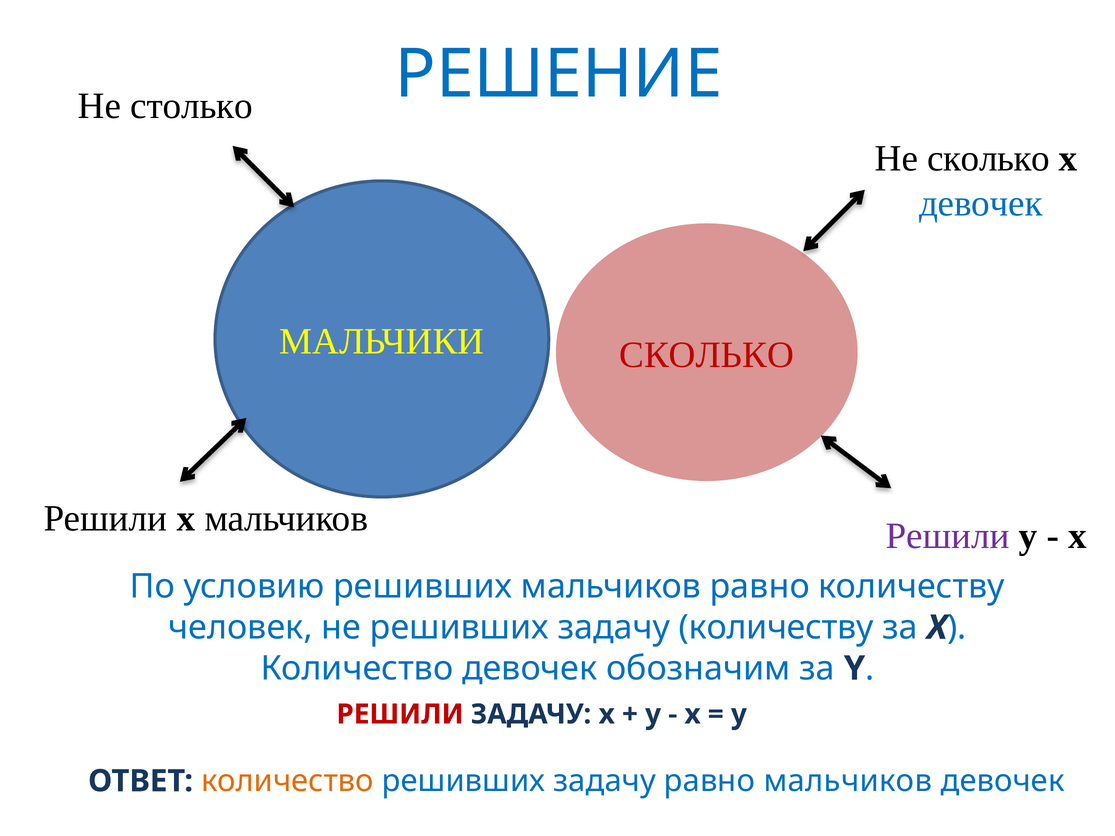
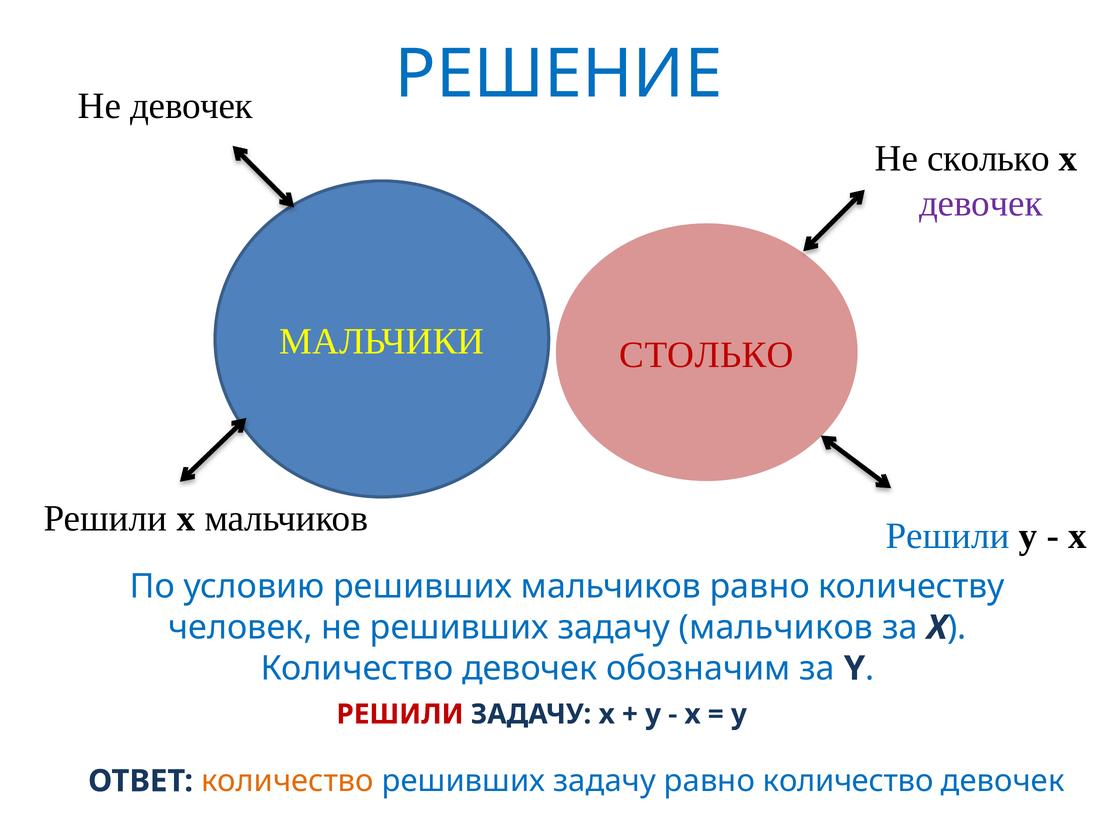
Не столько: столько -> девочек
девочек at (981, 203) colour: blue -> purple
МАЛЬЧИКИ СКОЛЬКО: СКОЛЬКО -> СТОЛЬКО
Решили at (948, 536) colour: purple -> blue
задачу количеству: количеству -> мальчиков
равно мальчиков: мальчиков -> количество
